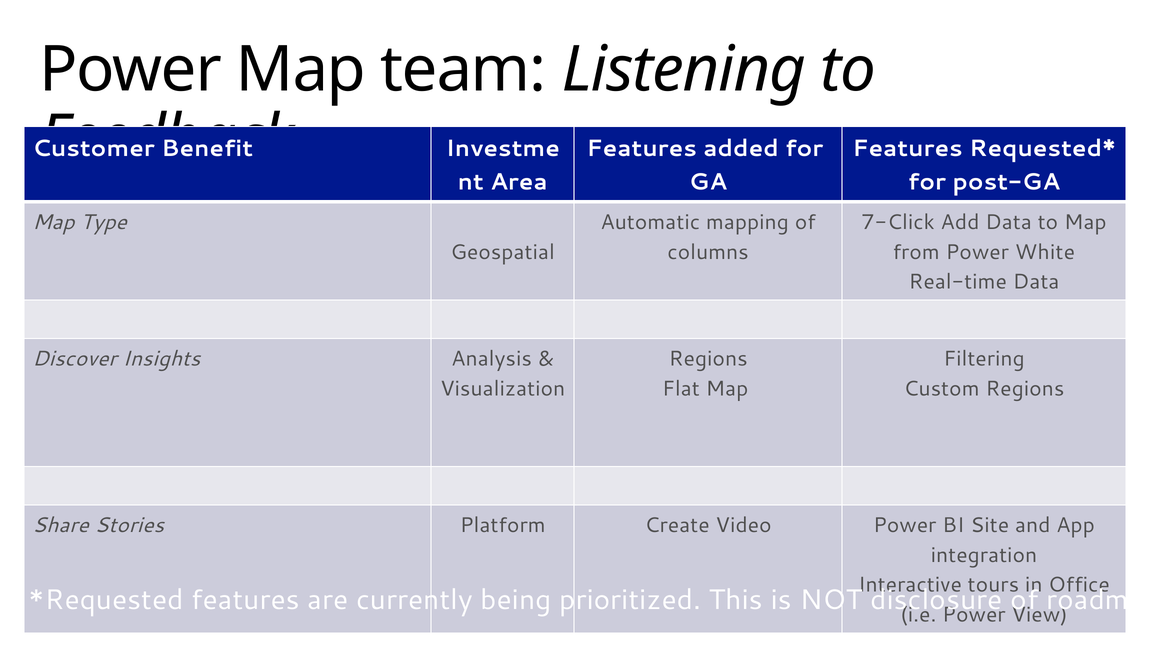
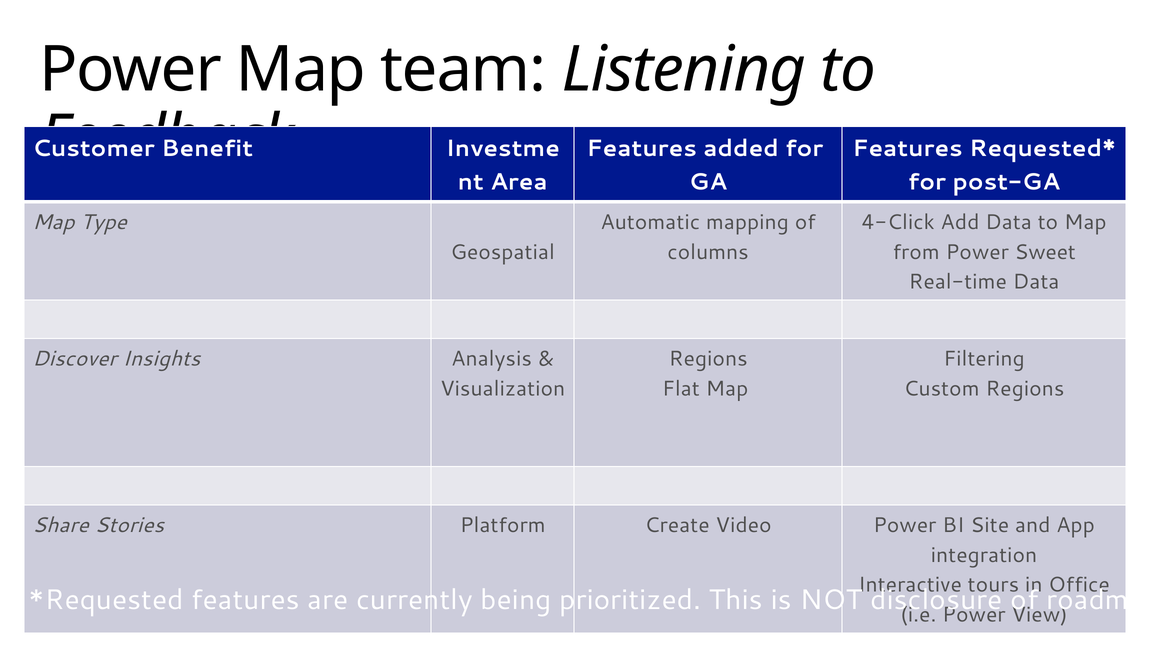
7-Click: 7-Click -> 4-Click
White: White -> Sweet
